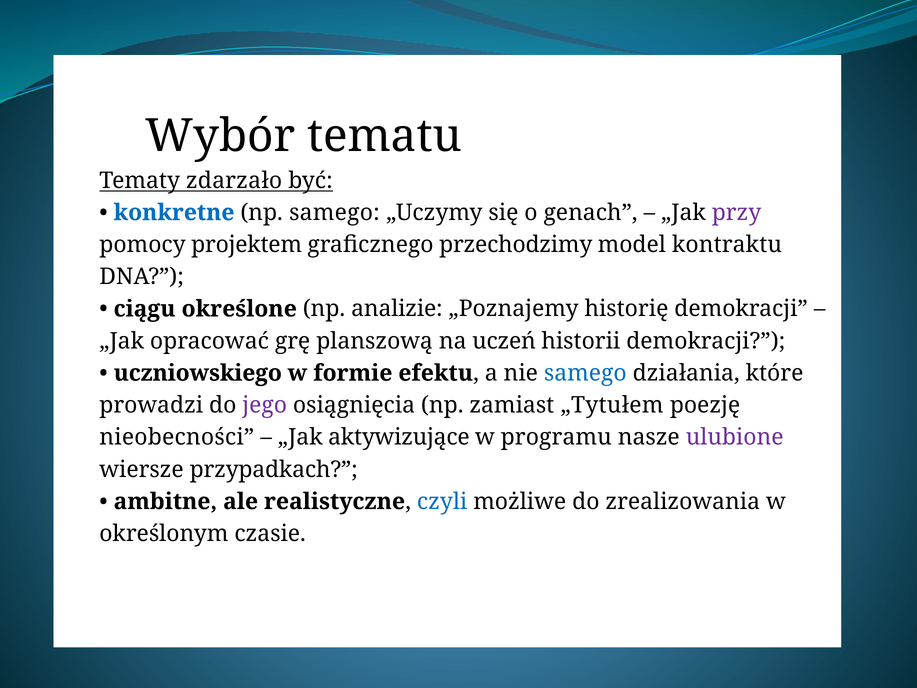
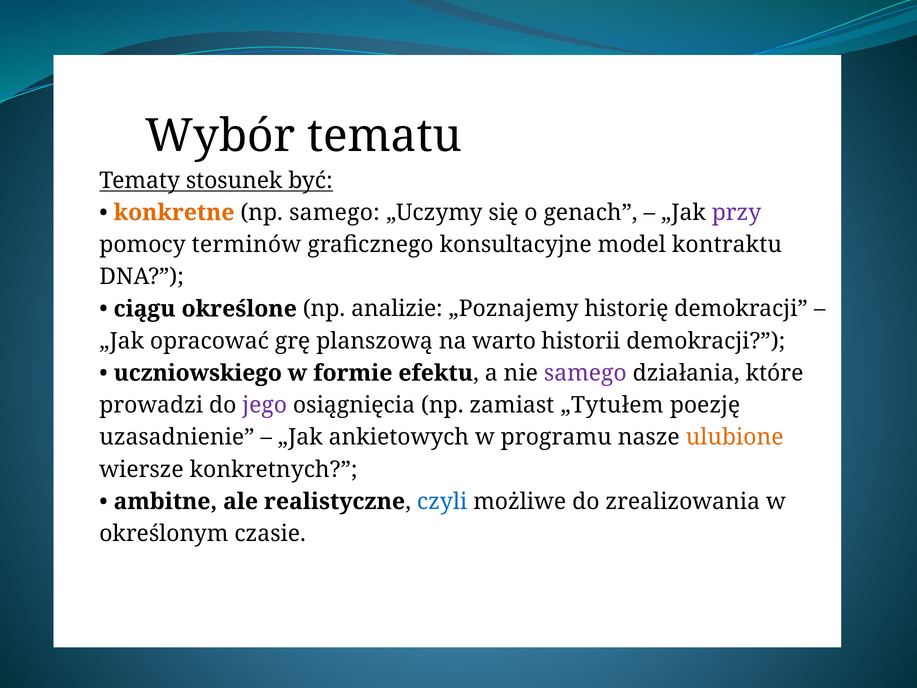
zdarzało: zdarzało -> stosunek
konkretne colour: blue -> orange
projektem: projektem -> terminów
przechodzimy: przechodzimy -> konsultacyjne
uczeń: uczeń -> warto
samego at (585, 373) colour: blue -> purple
nieobecności: nieobecności -> uzasadnienie
aktywizujące: aktywizujące -> ankietowych
ulubione colour: purple -> orange
przypadkach: przypadkach -> konkretnych
